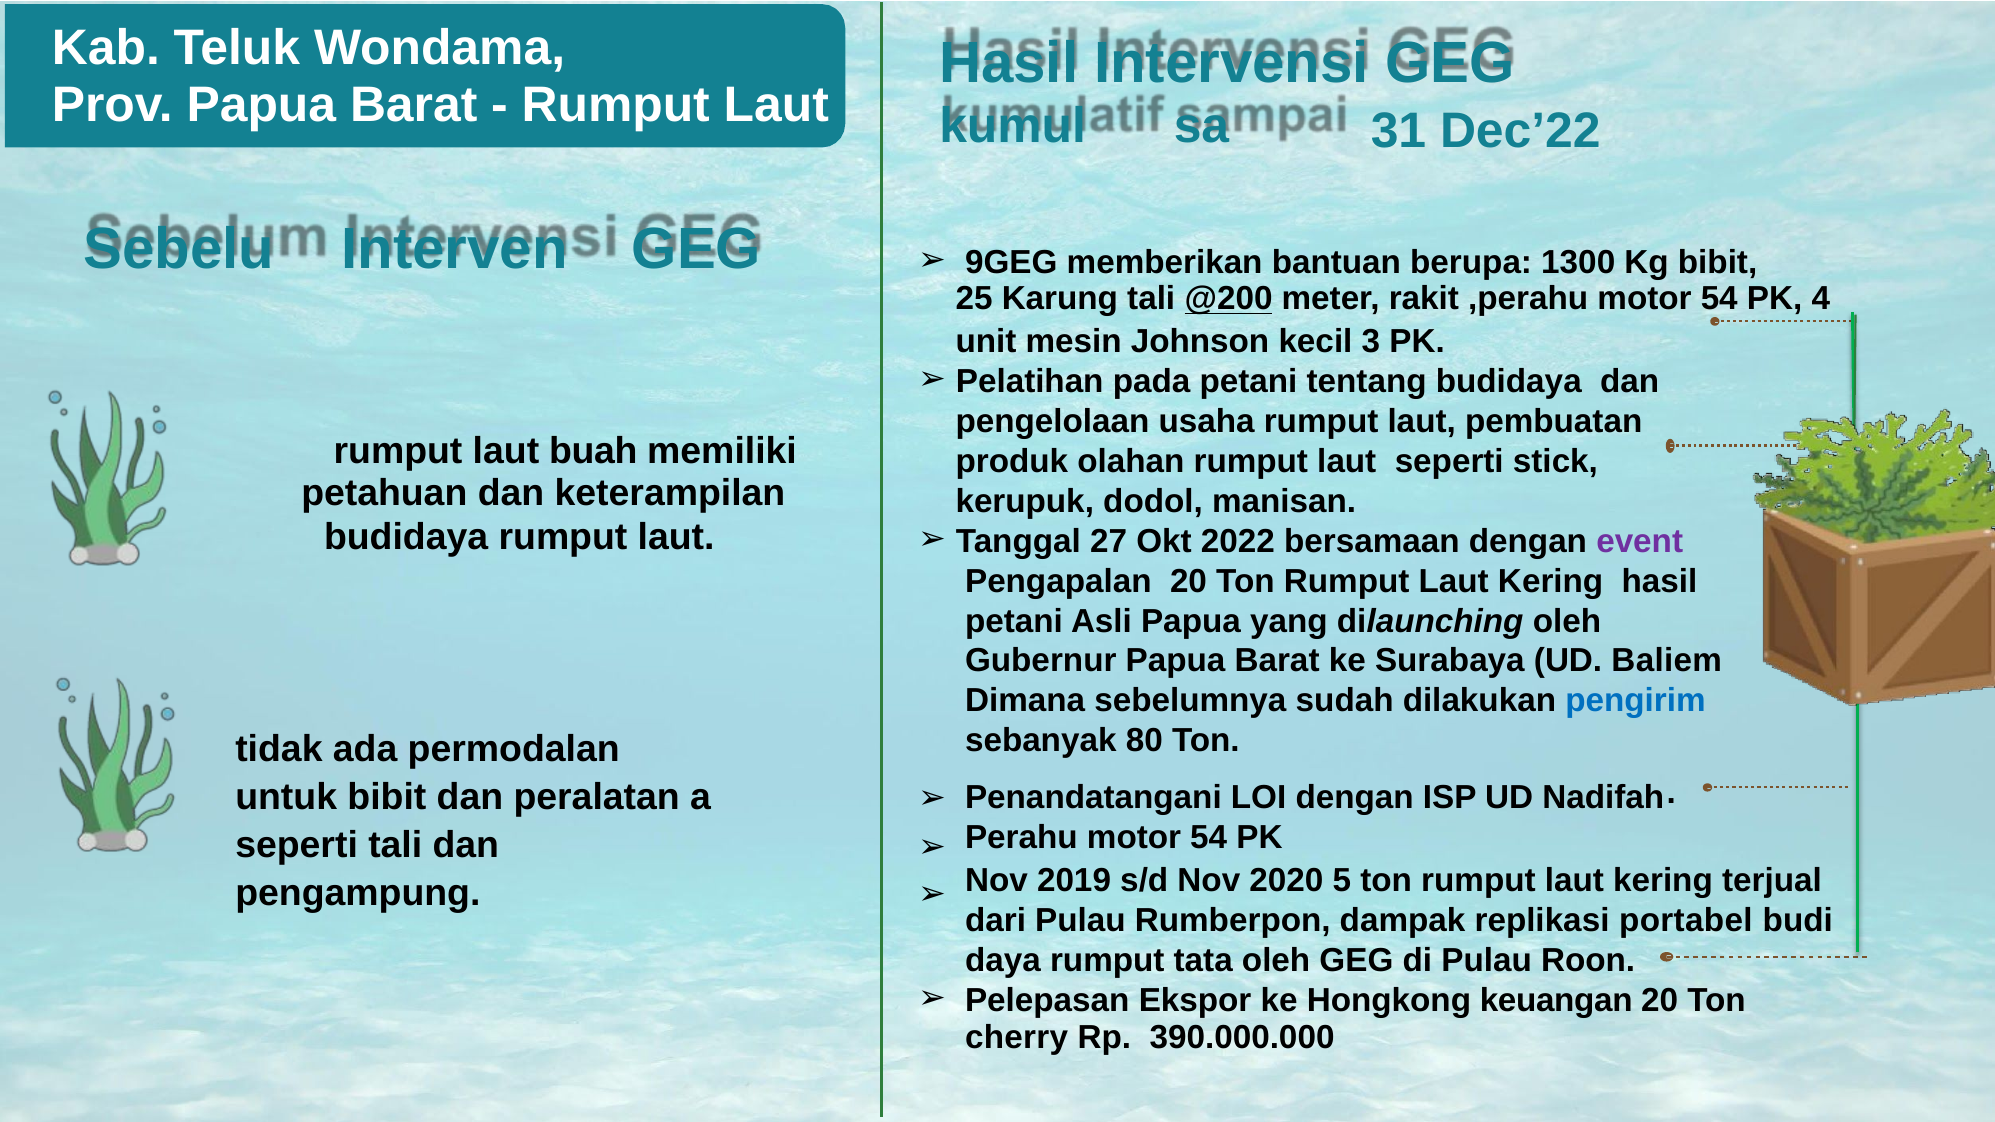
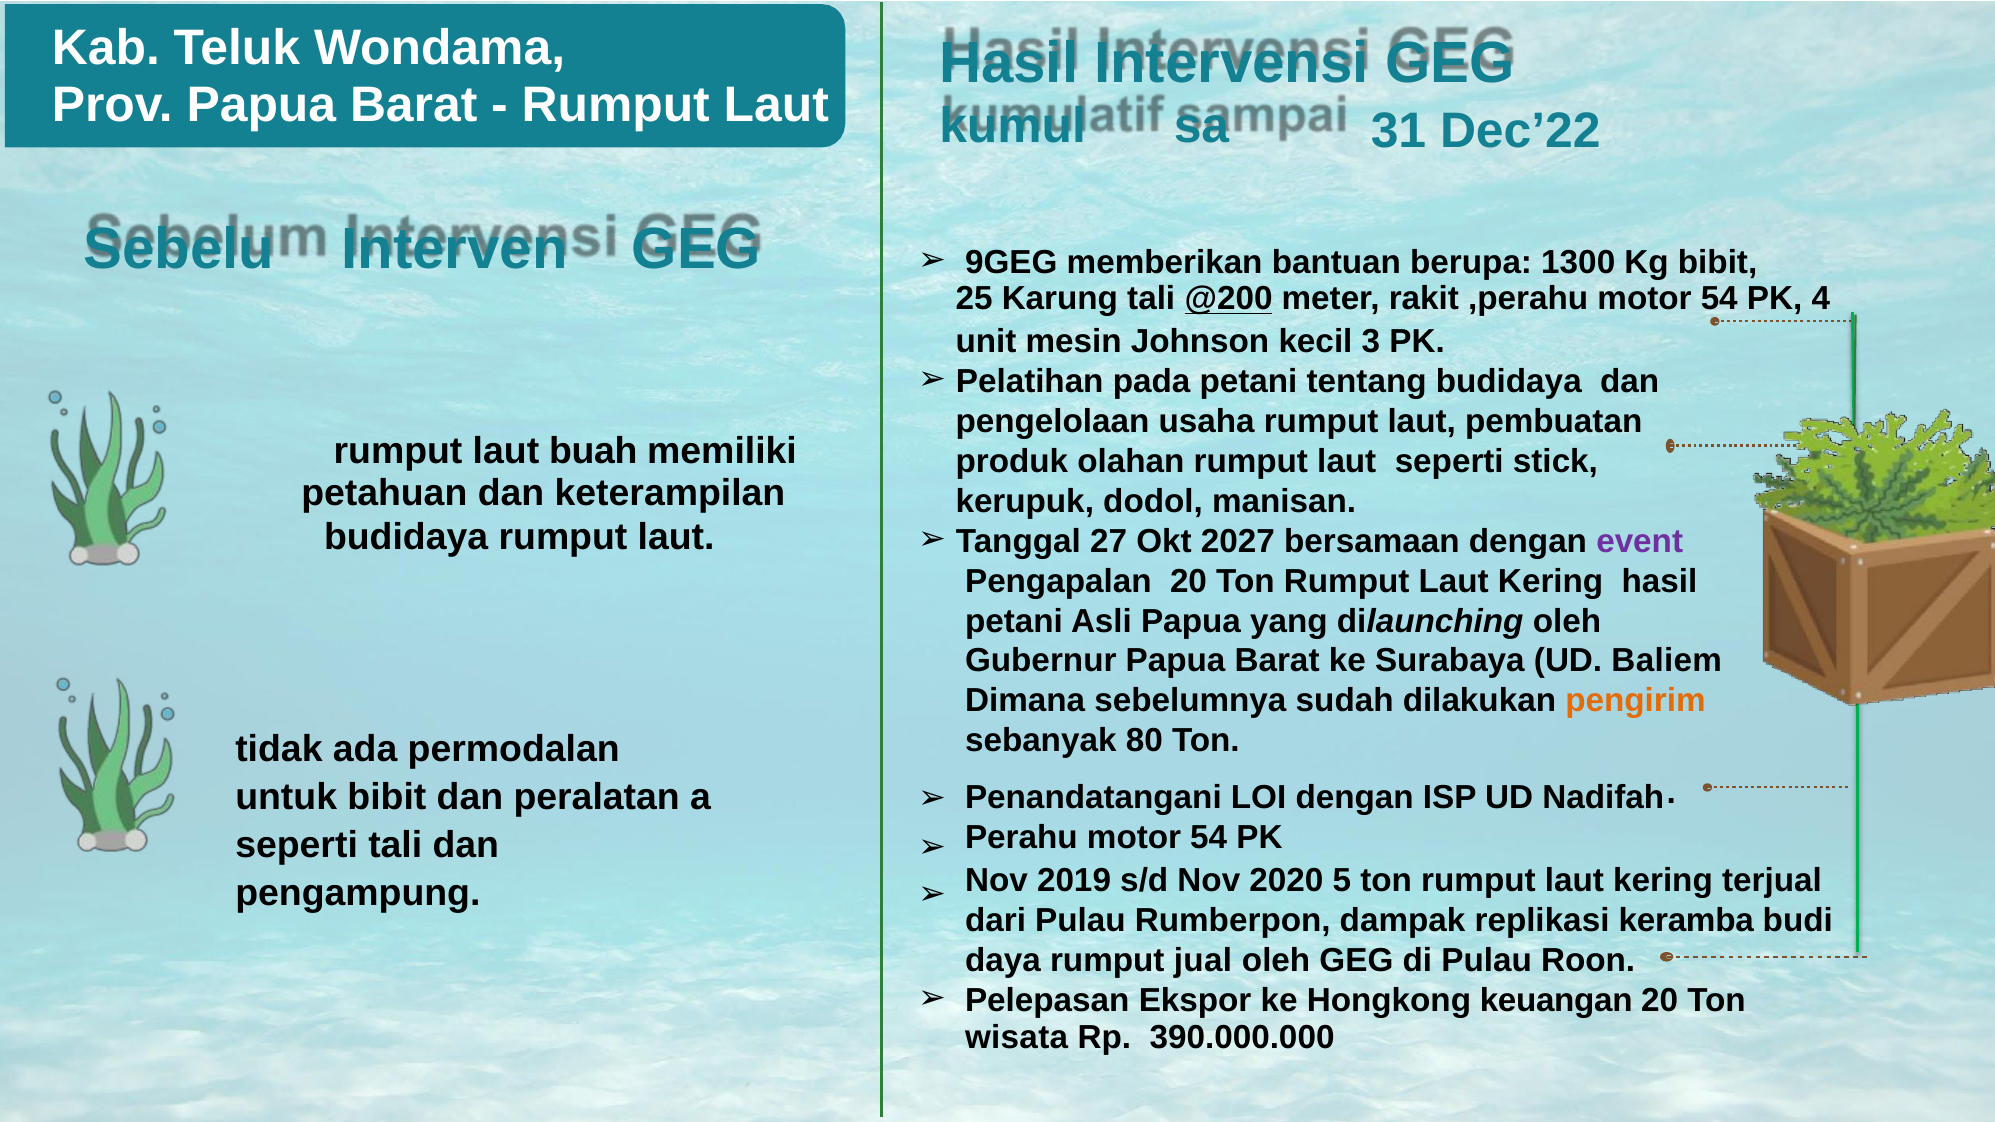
2022: 2022 -> 2027
pengirim colour: blue -> orange
portabel: portabel -> keramba
tata: tata -> jual
cherry: cherry -> wisata
